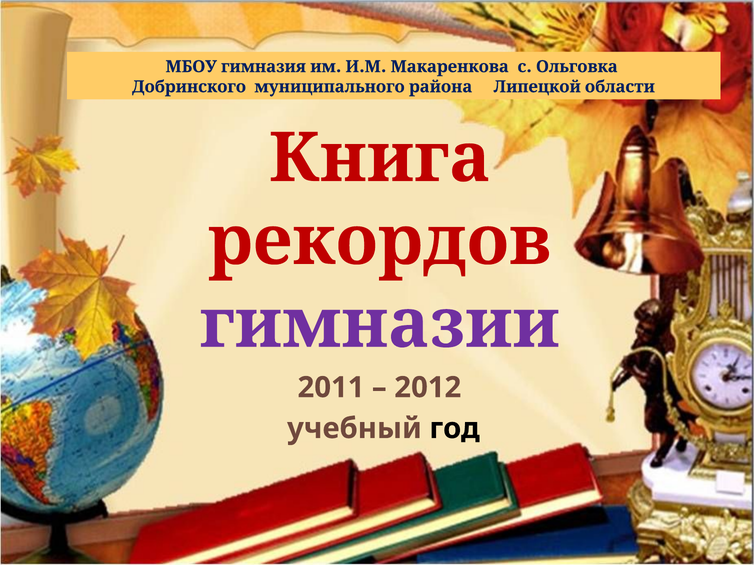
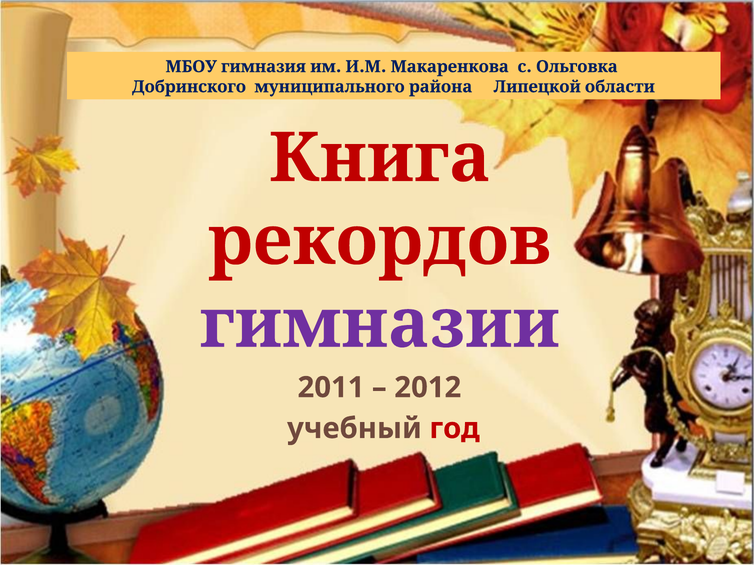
год colour: black -> red
